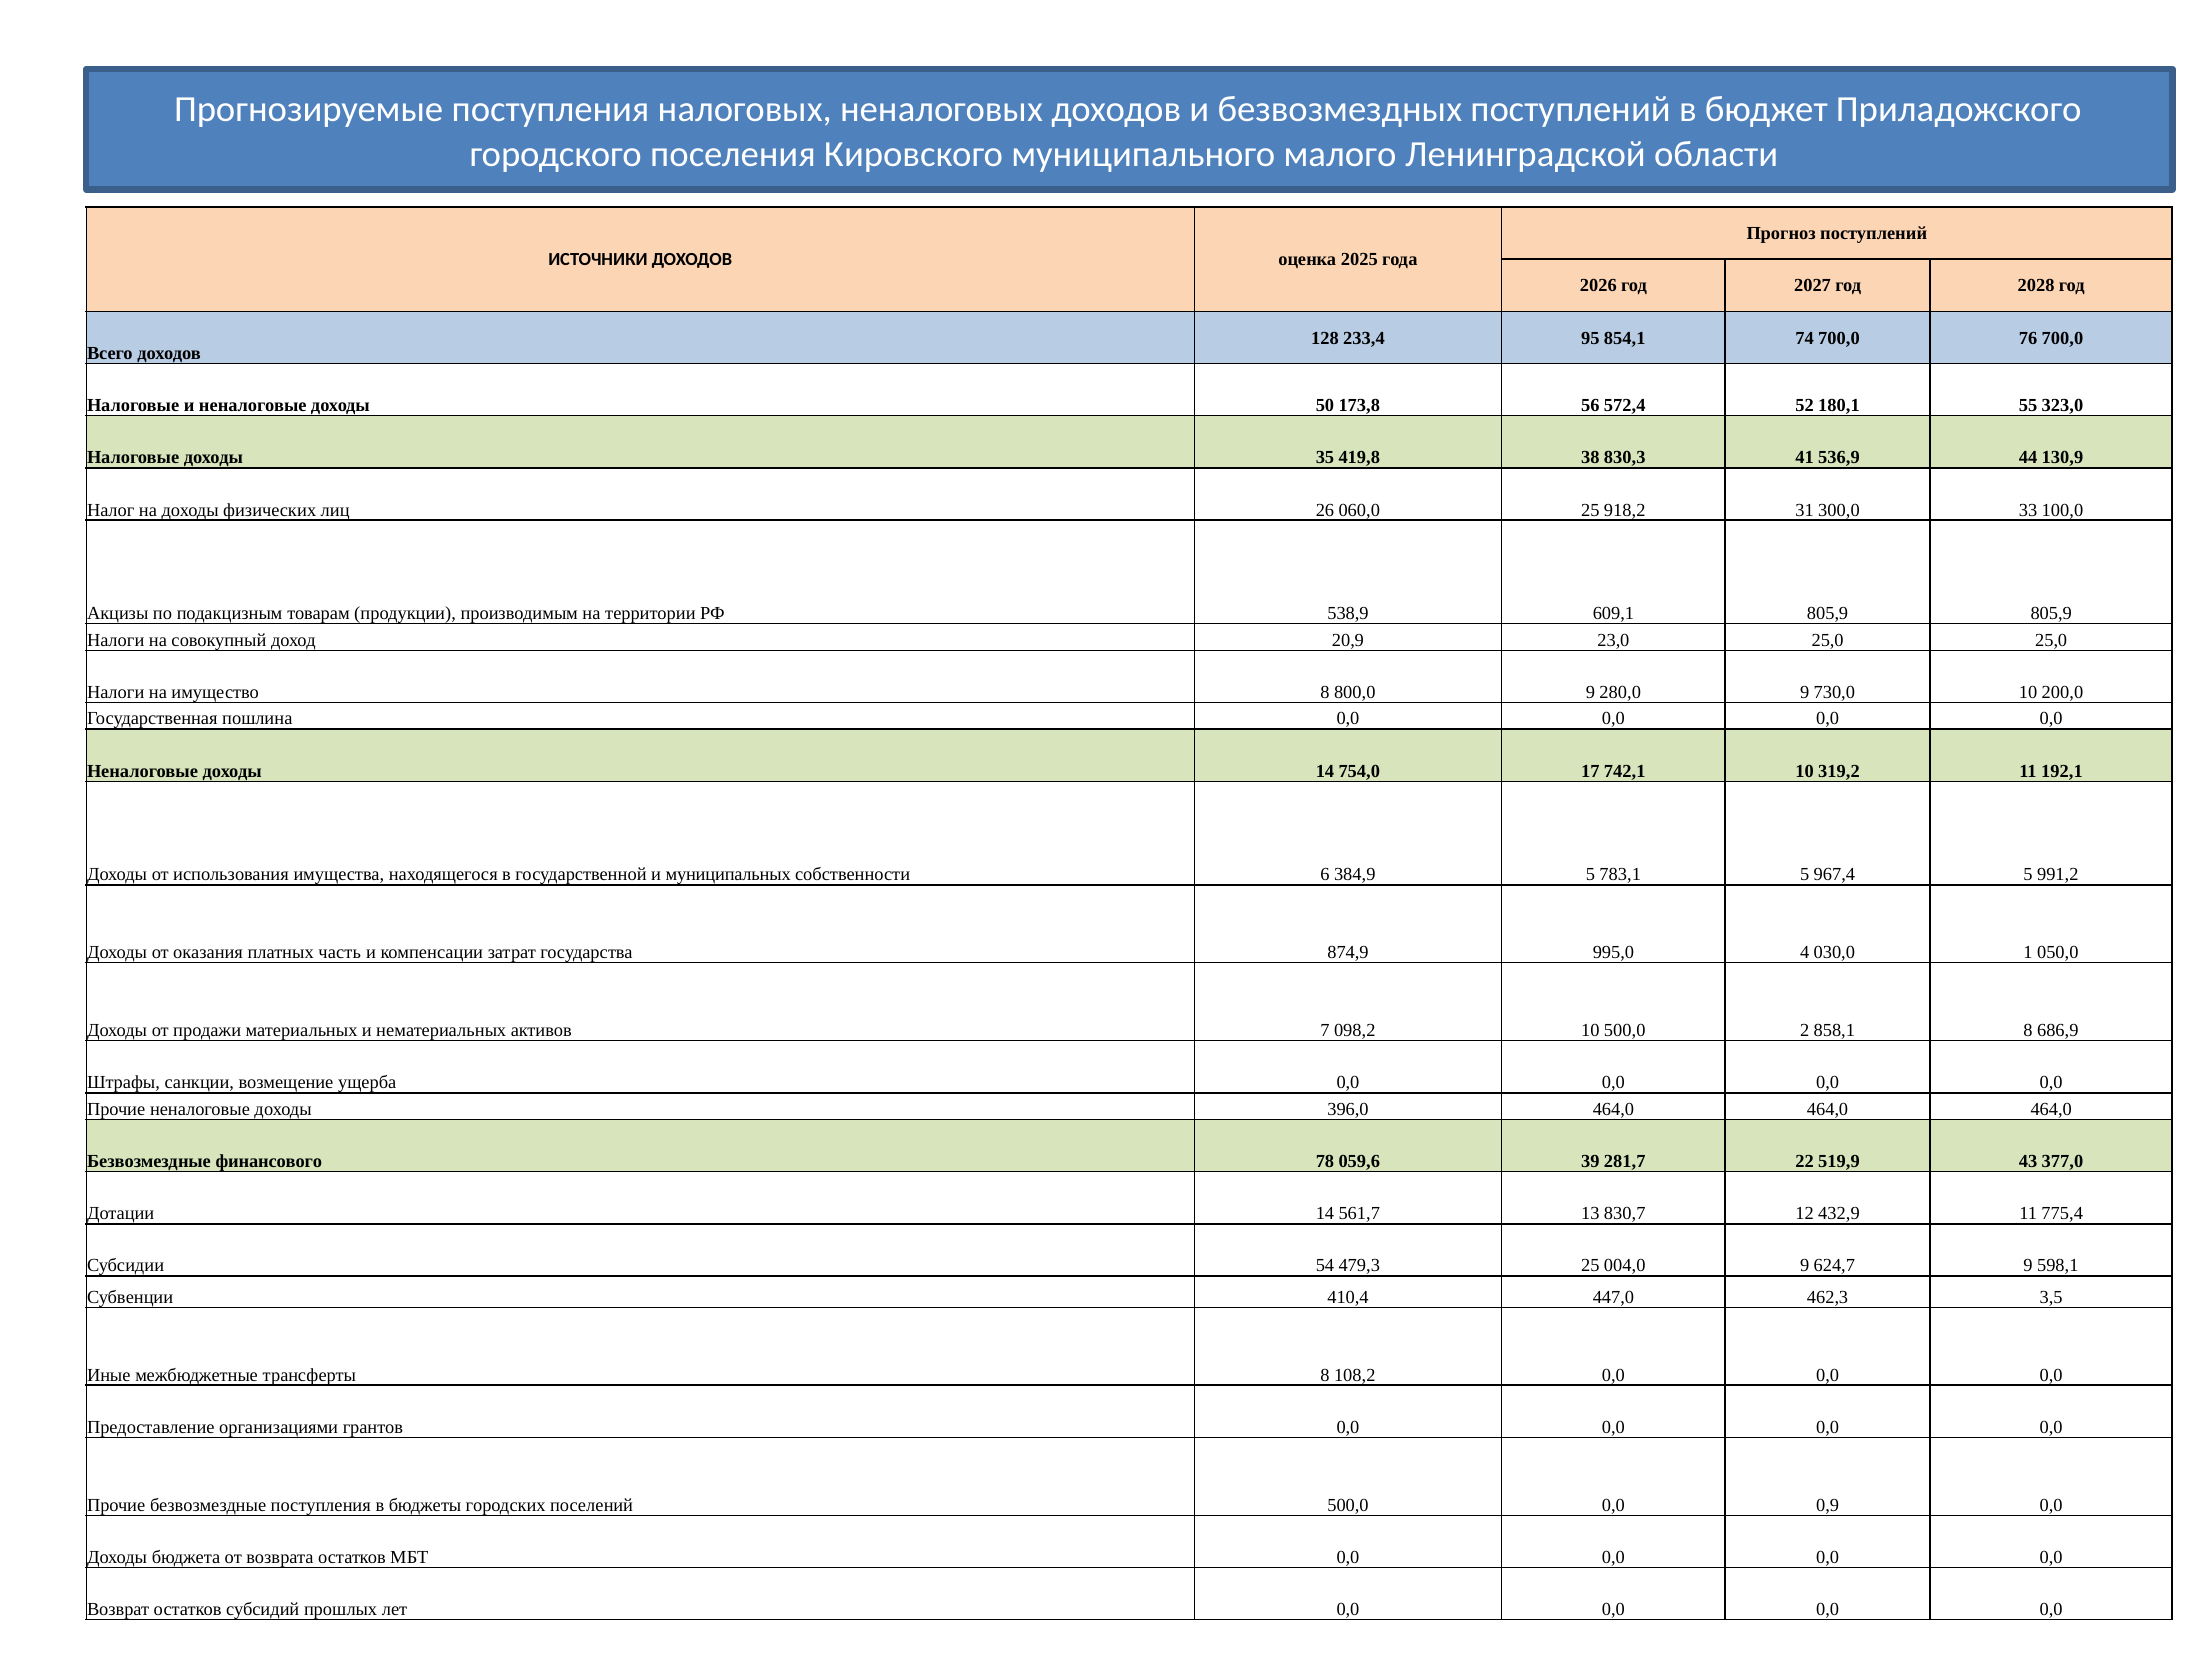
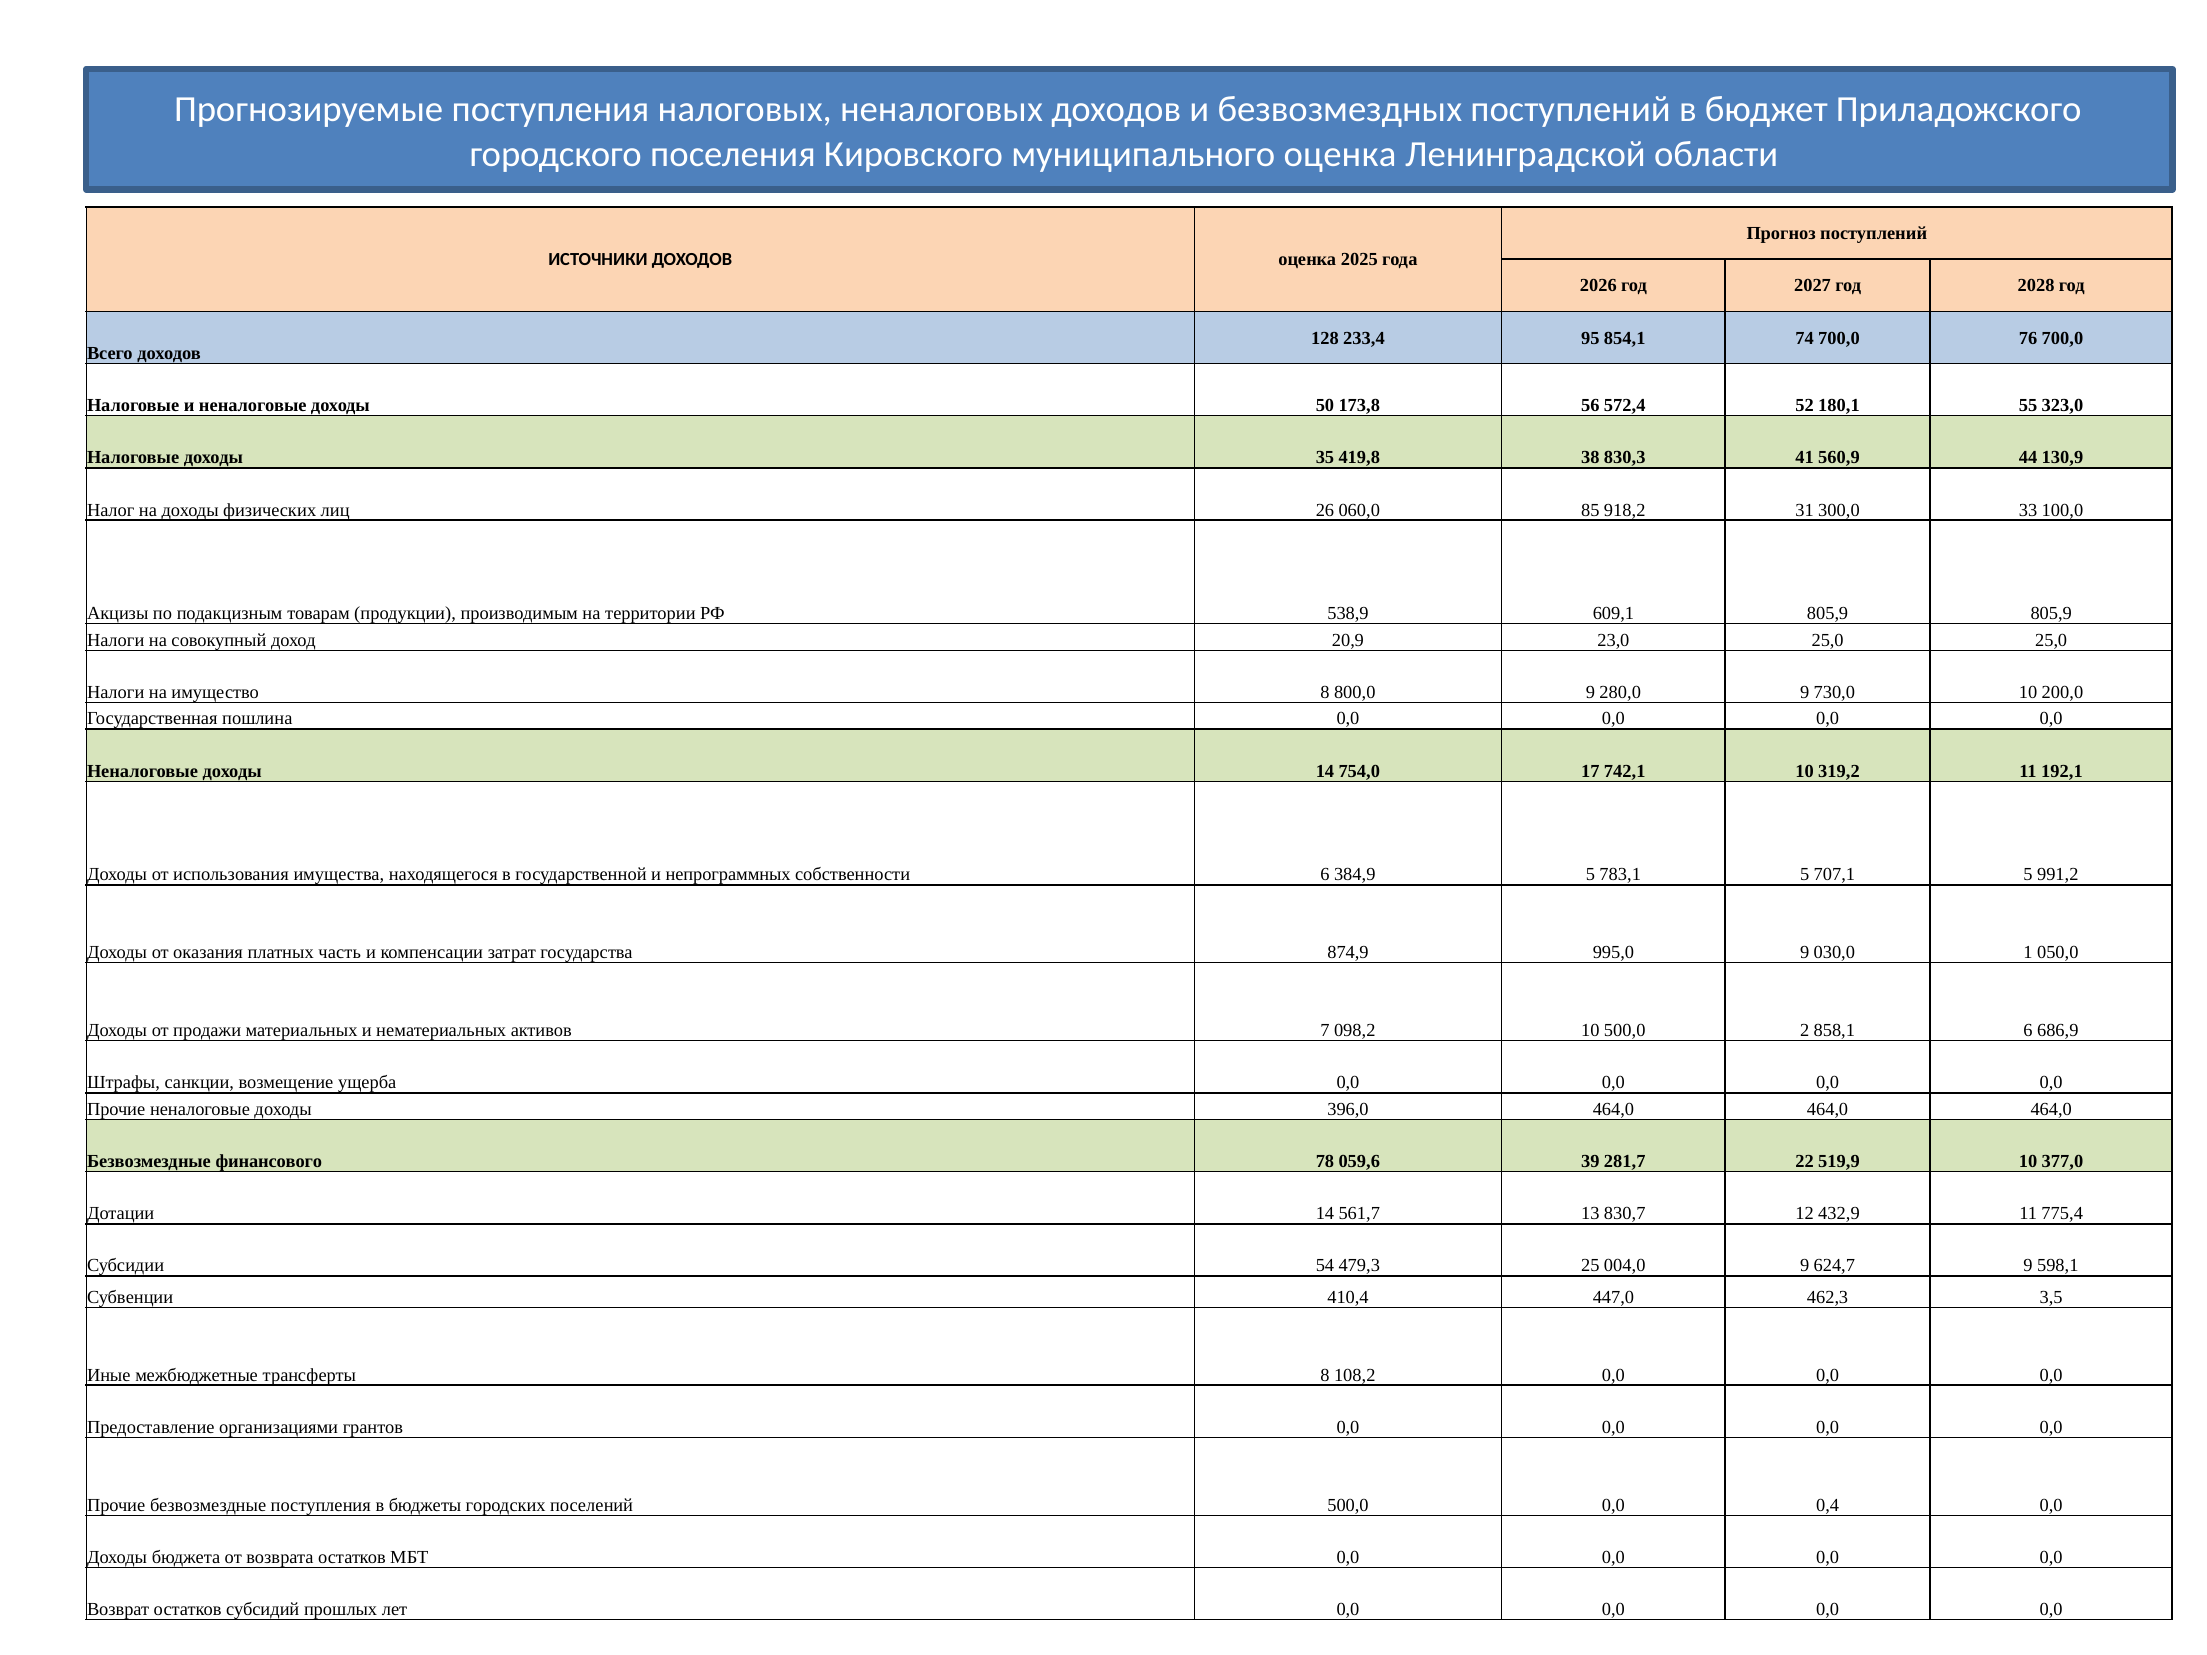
муниципального малого: малого -> оценка
536,9: 536,9 -> 560,9
060,0 25: 25 -> 85
муниципальных: муниципальных -> непрограммных
967,4: 967,4 -> 707,1
995,0 4: 4 -> 9
858,1 8: 8 -> 6
519,9 43: 43 -> 10
0,9: 0,9 -> 0,4
